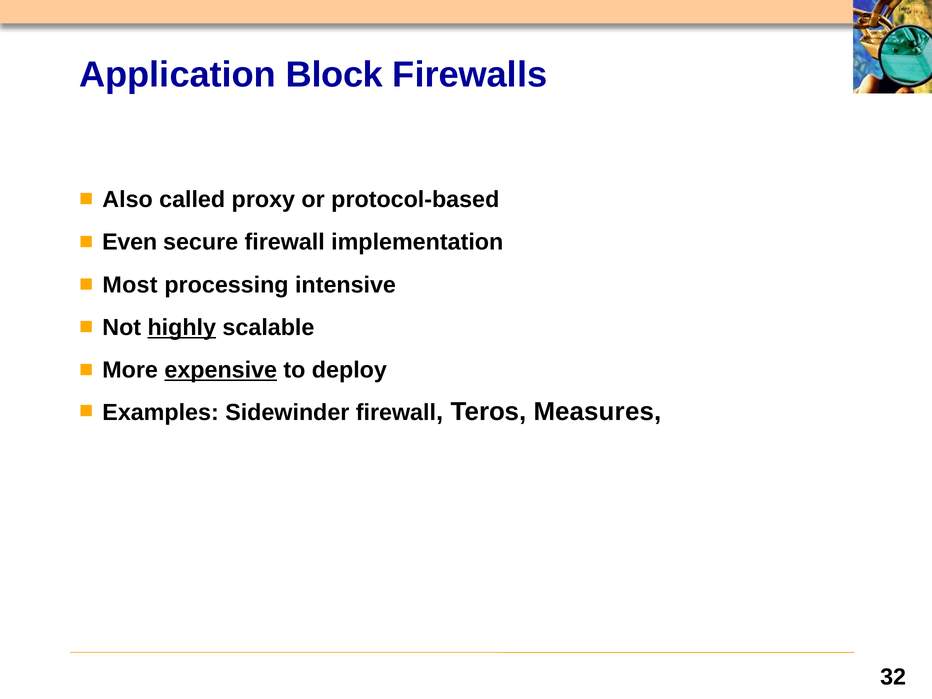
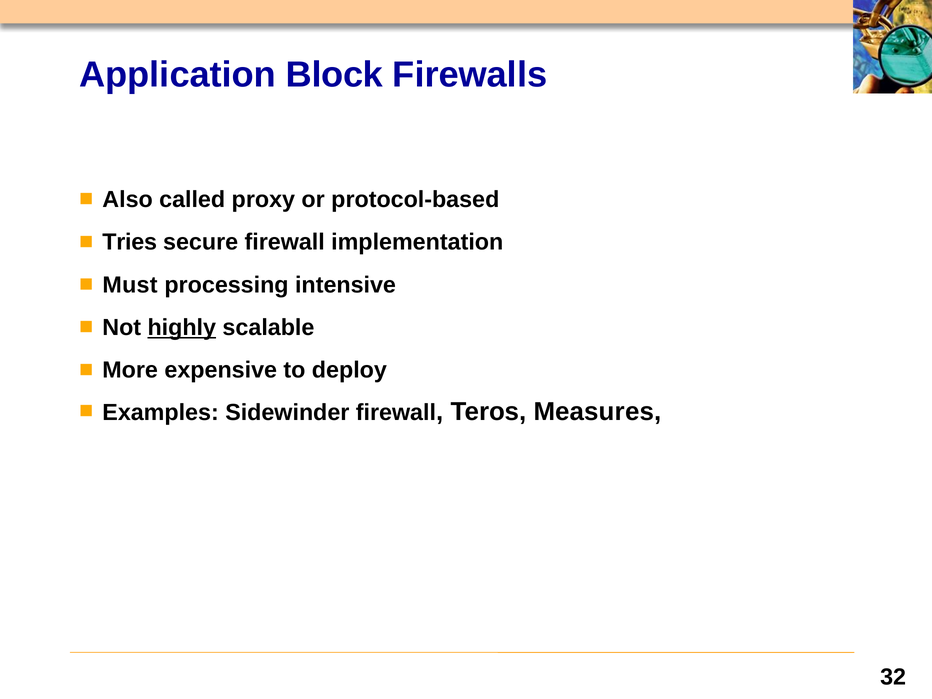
Even: Even -> Tries
Most: Most -> Must
expensive underline: present -> none
